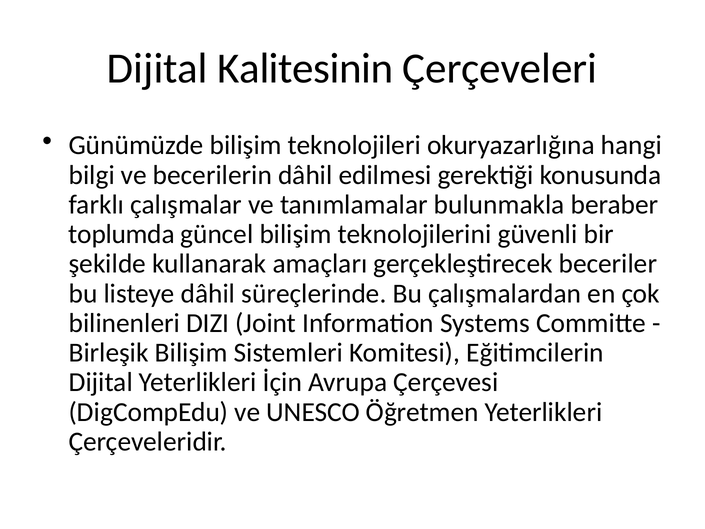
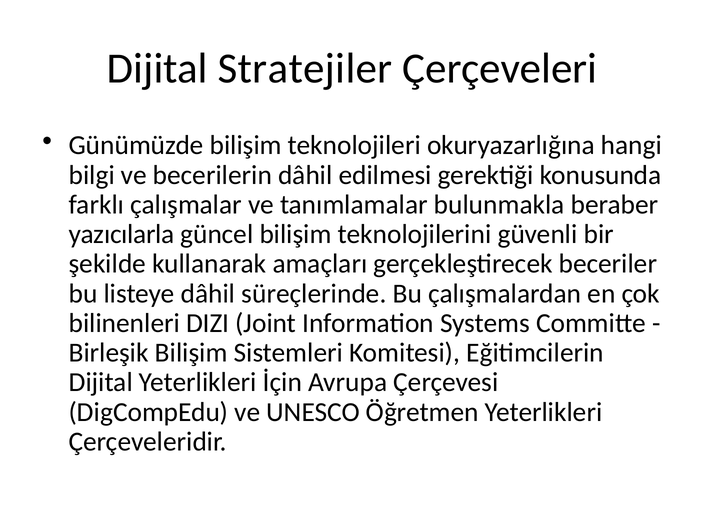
Kalitesinin: Kalitesinin -> Stratejiler
toplumda: toplumda -> yazıcılarla
